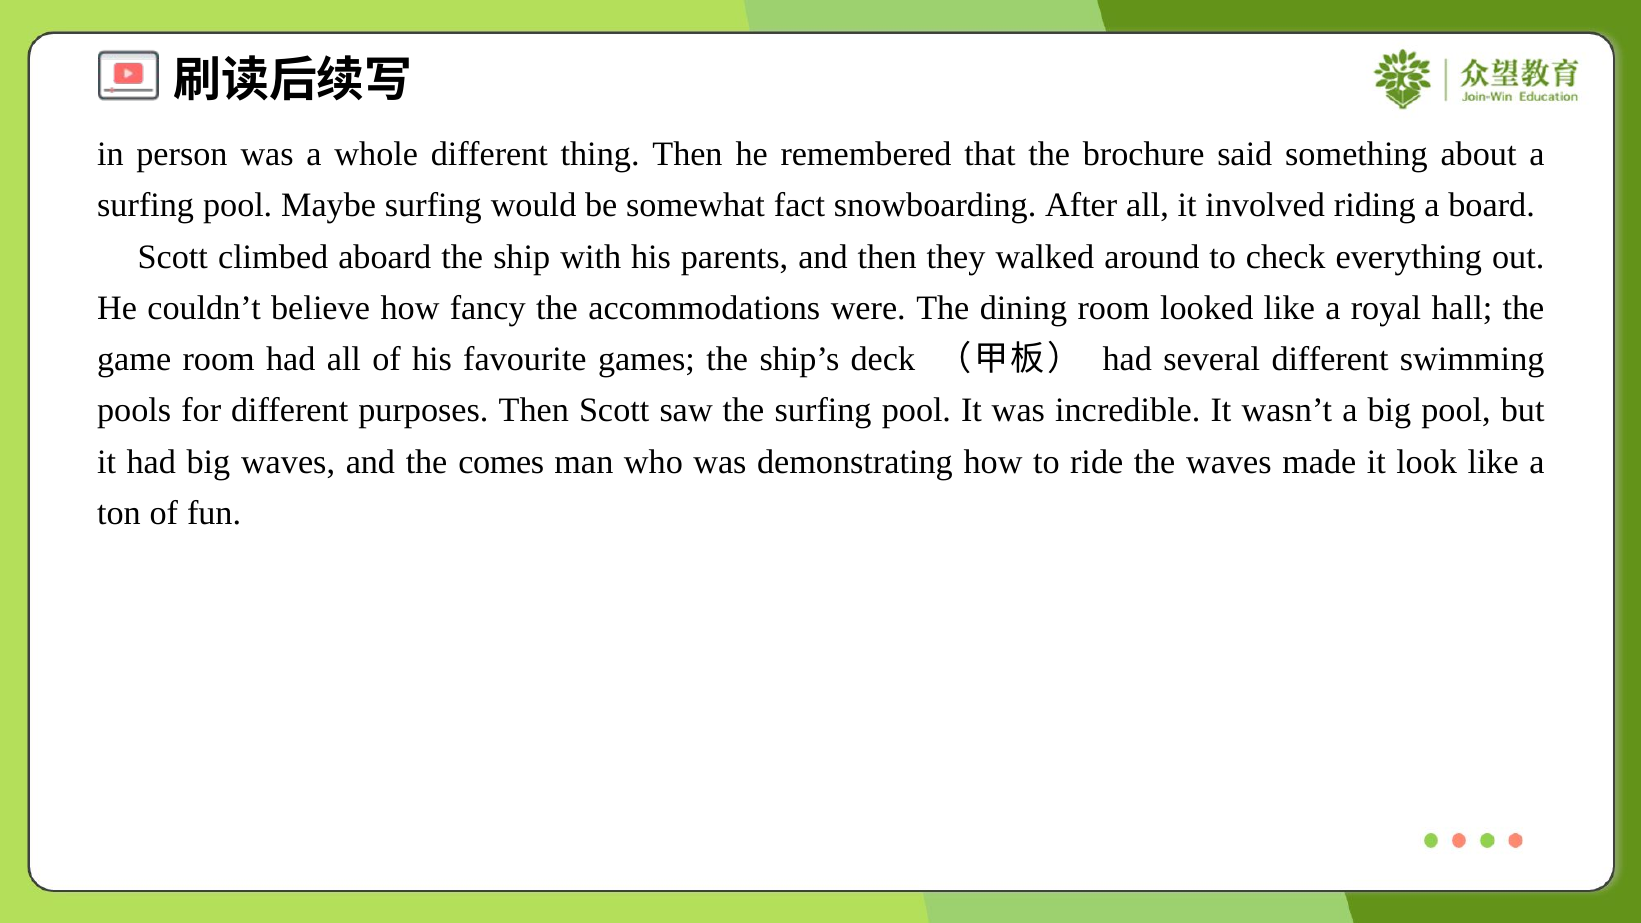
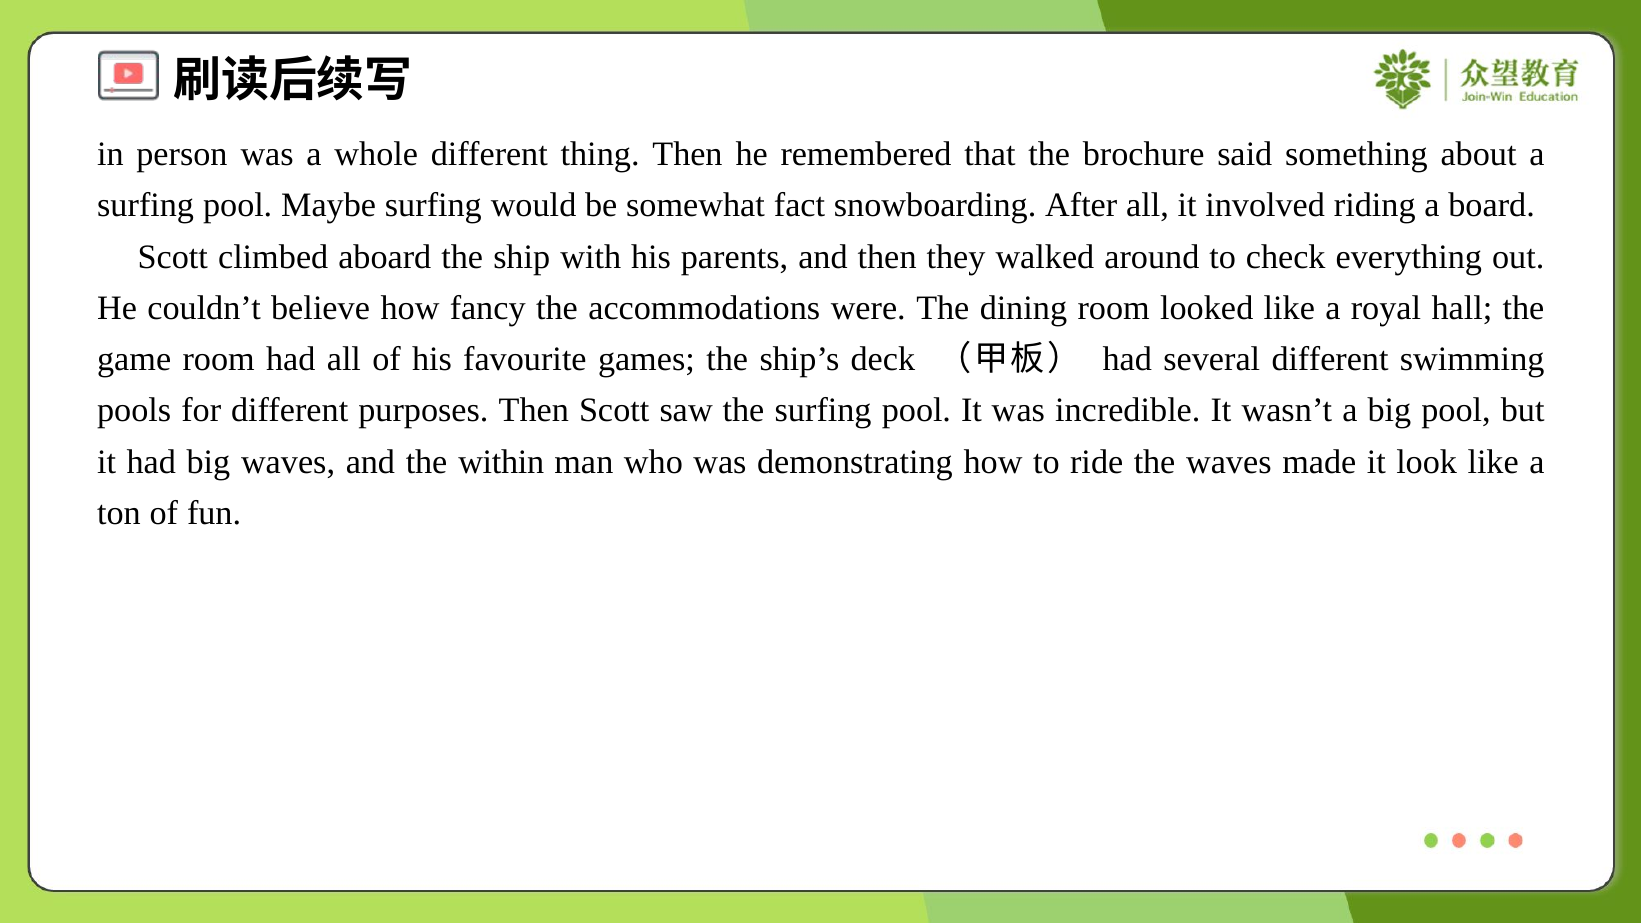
comes: comes -> within
